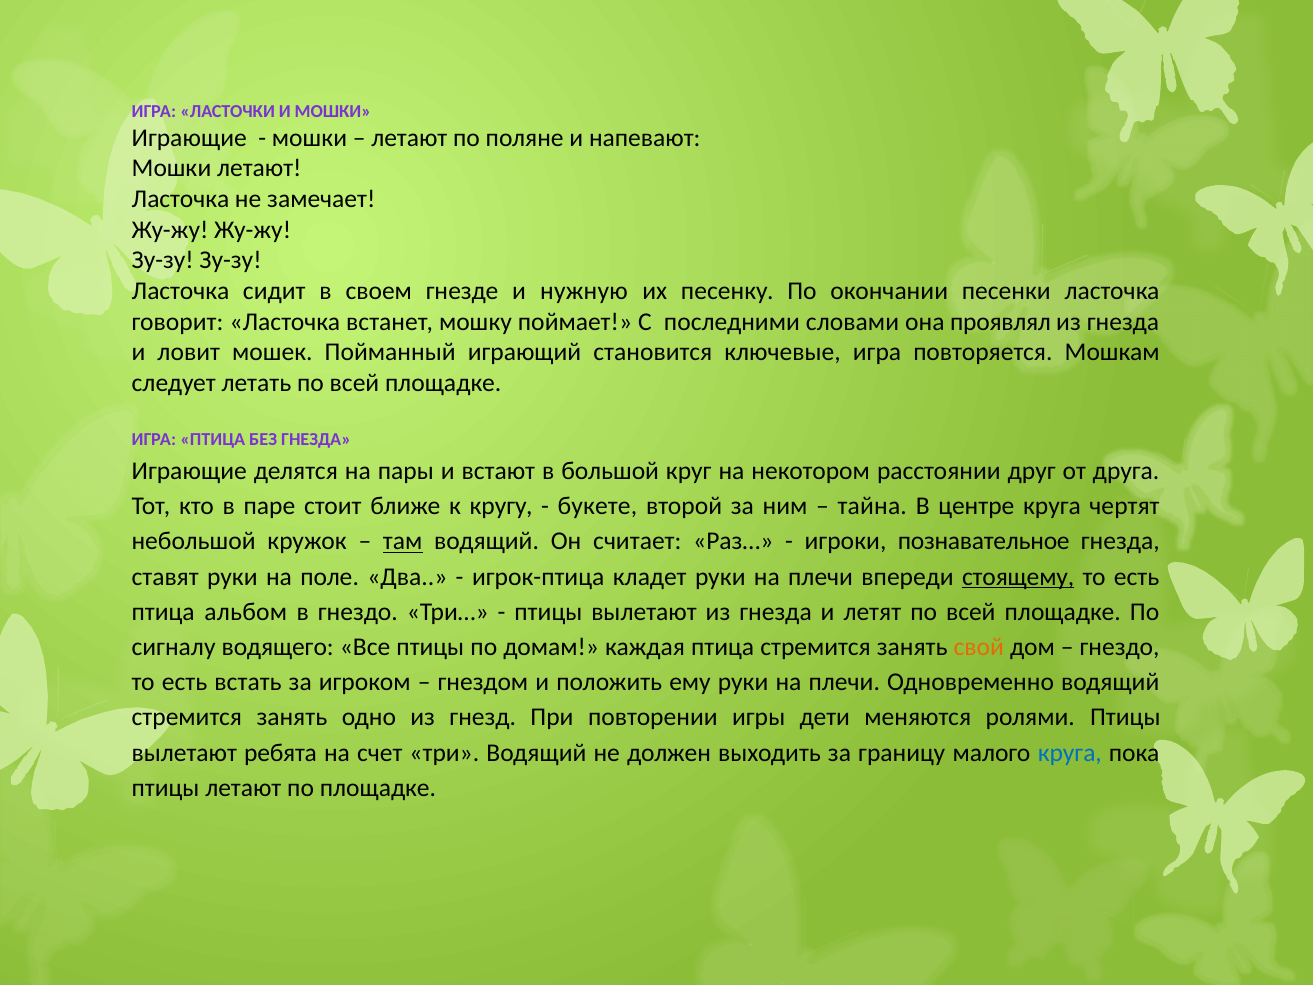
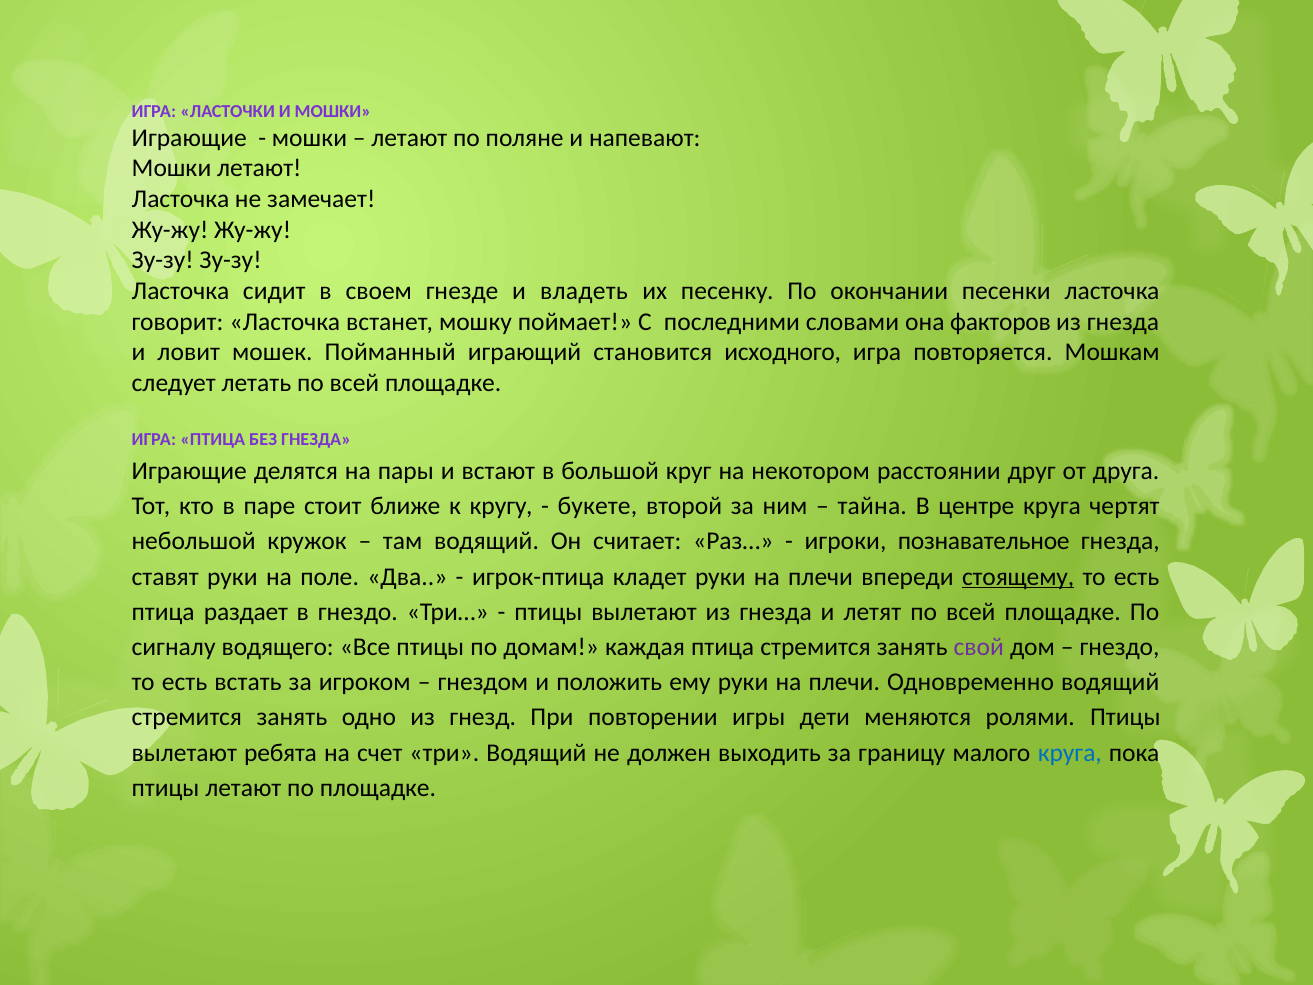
нужную: нужную -> владеть
проявлял: проявлял -> факторов
ключевые: ключевые -> исходного
там underline: present -> none
альбом: альбом -> раздает
свой colour: orange -> purple
